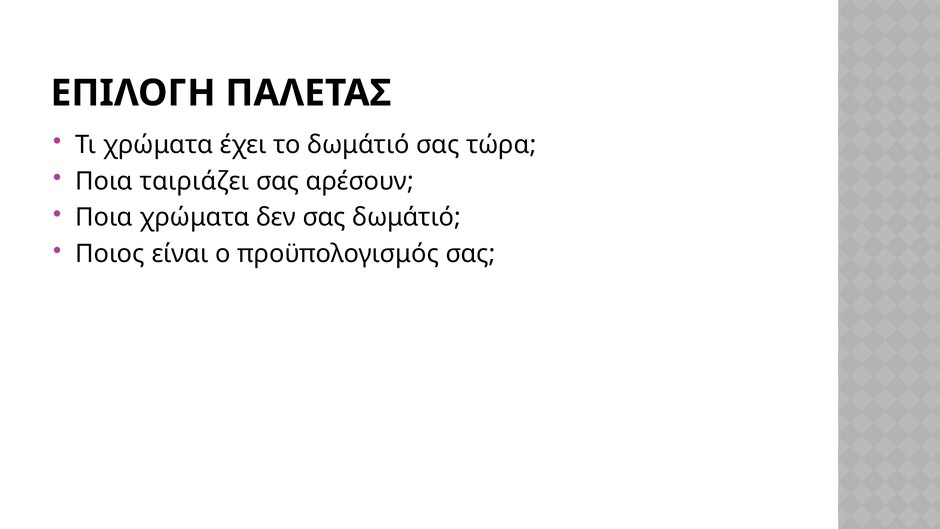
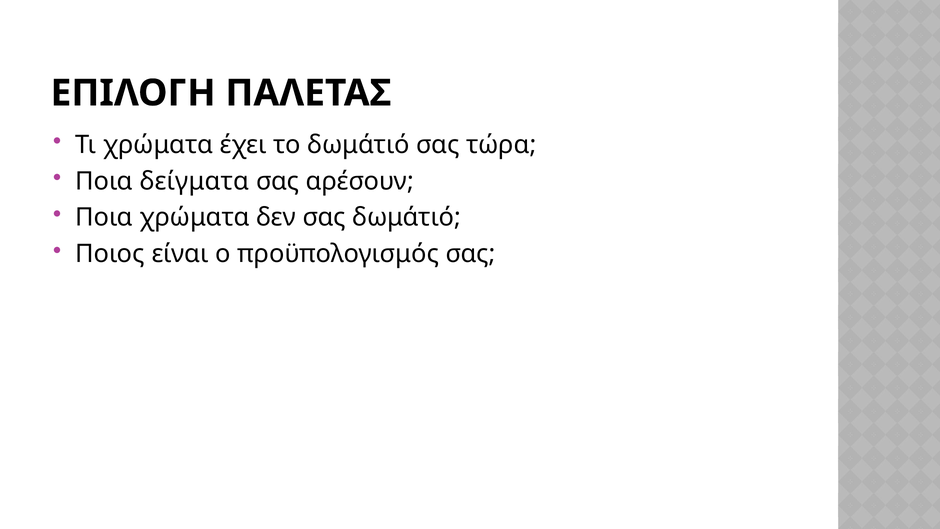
ταιριάζει: ταιριάζει -> δείγματα
